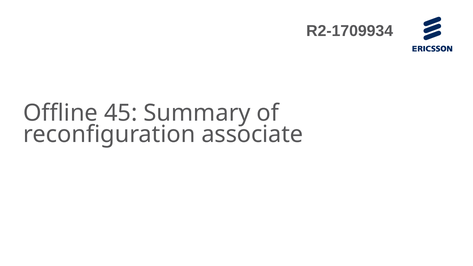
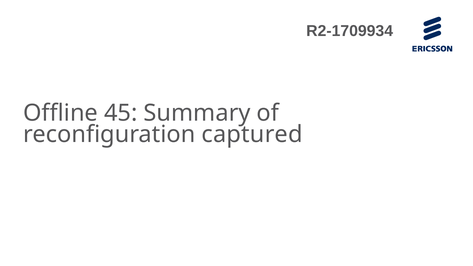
associate: associate -> captured
